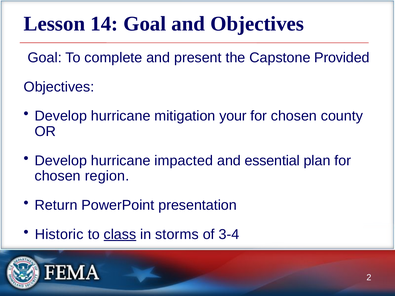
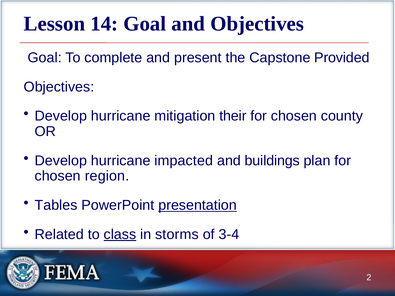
your: your -> their
essential: essential -> buildings
Return: Return -> Tables
presentation underline: none -> present
Historic: Historic -> Related
